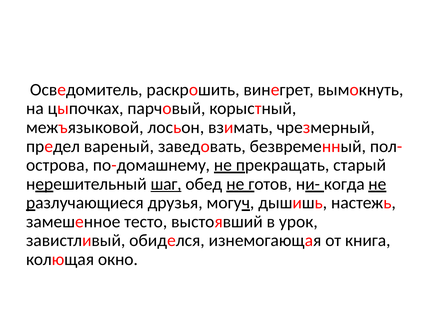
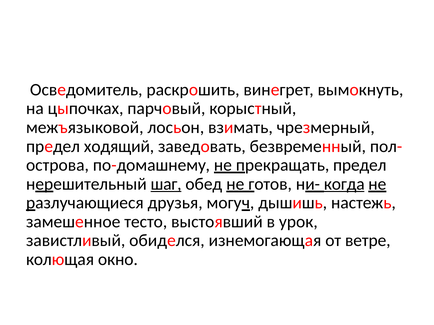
вареный: вареный -> ходящий
прекращать старый: старый -> предел
когда underline: none -> present
книга: книга -> ветре
